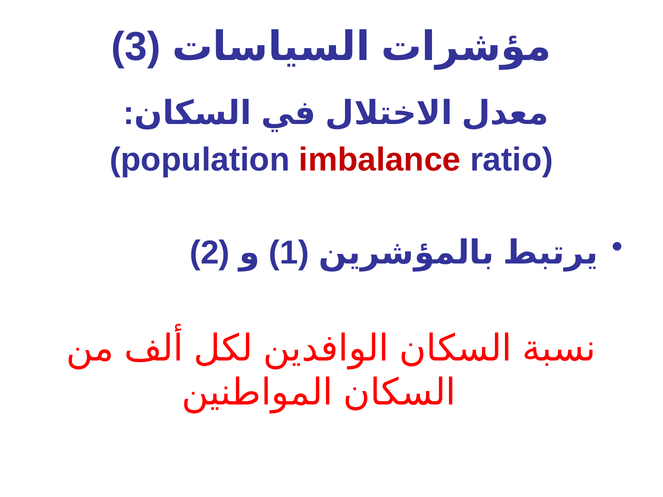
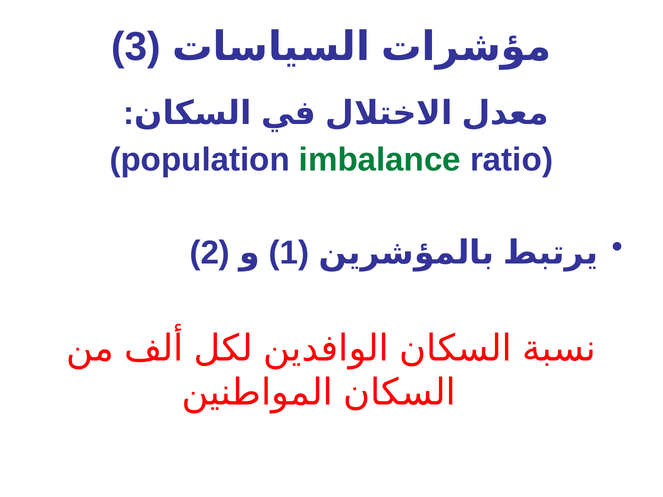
imbalance colour: red -> green
